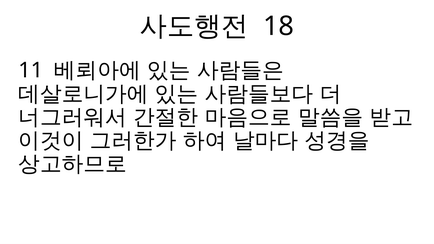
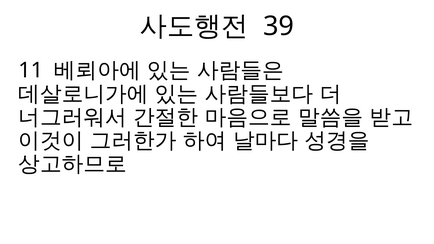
18: 18 -> 39
